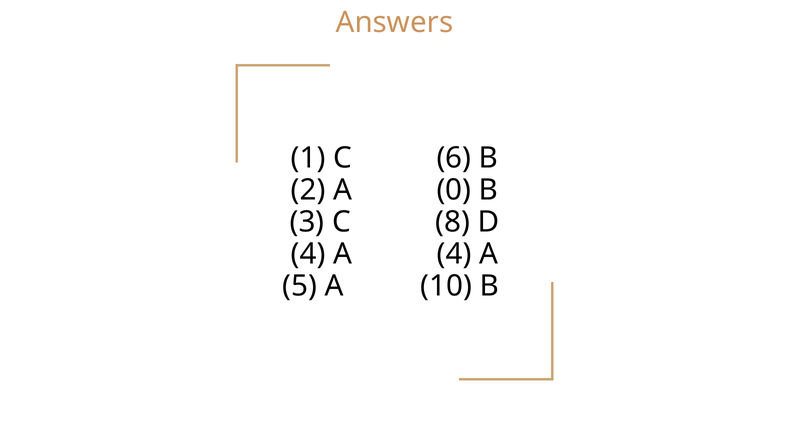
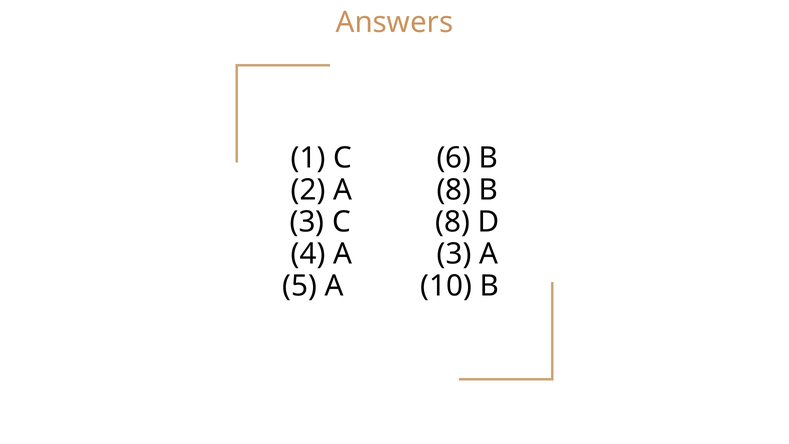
A 0: 0 -> 8
A 4: 4 -> 3
